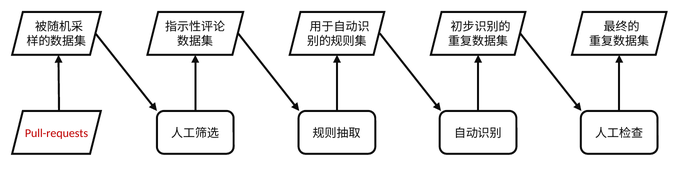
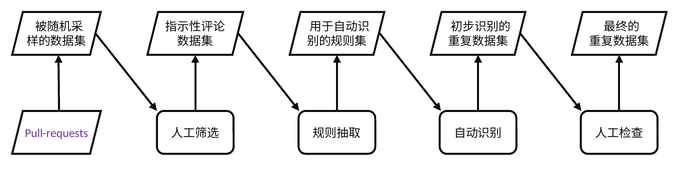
Pull-requests colour: red -> purple
